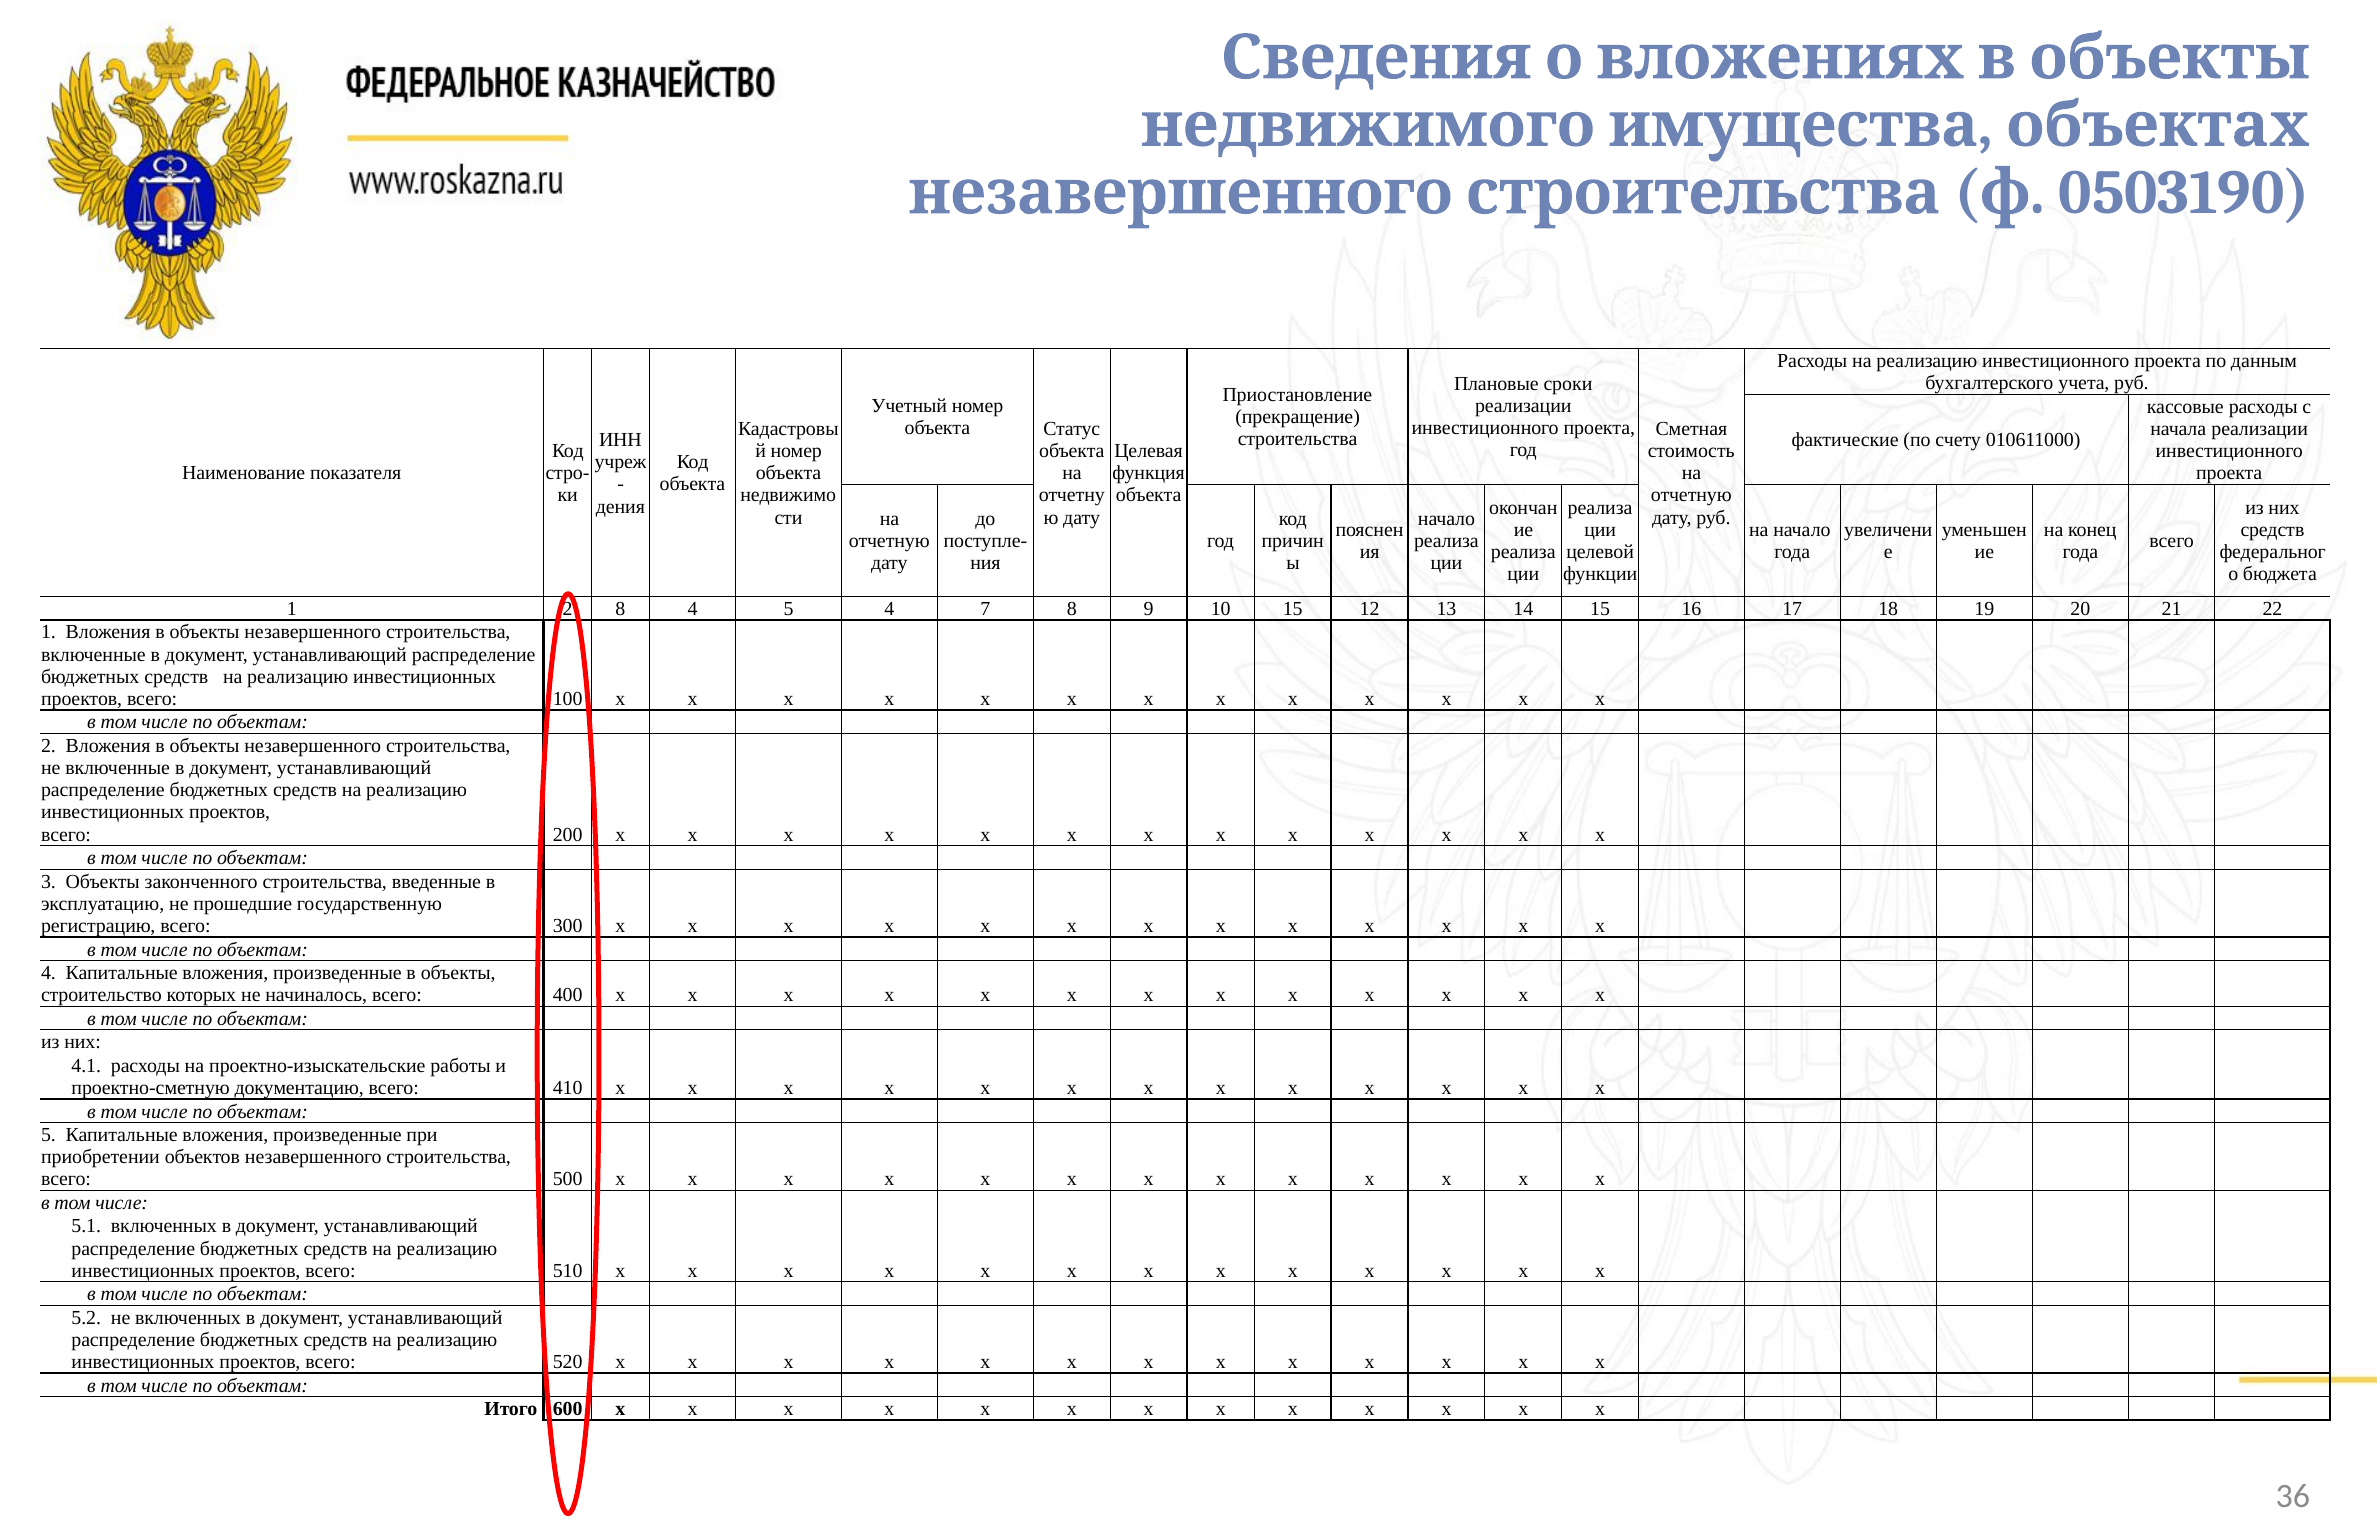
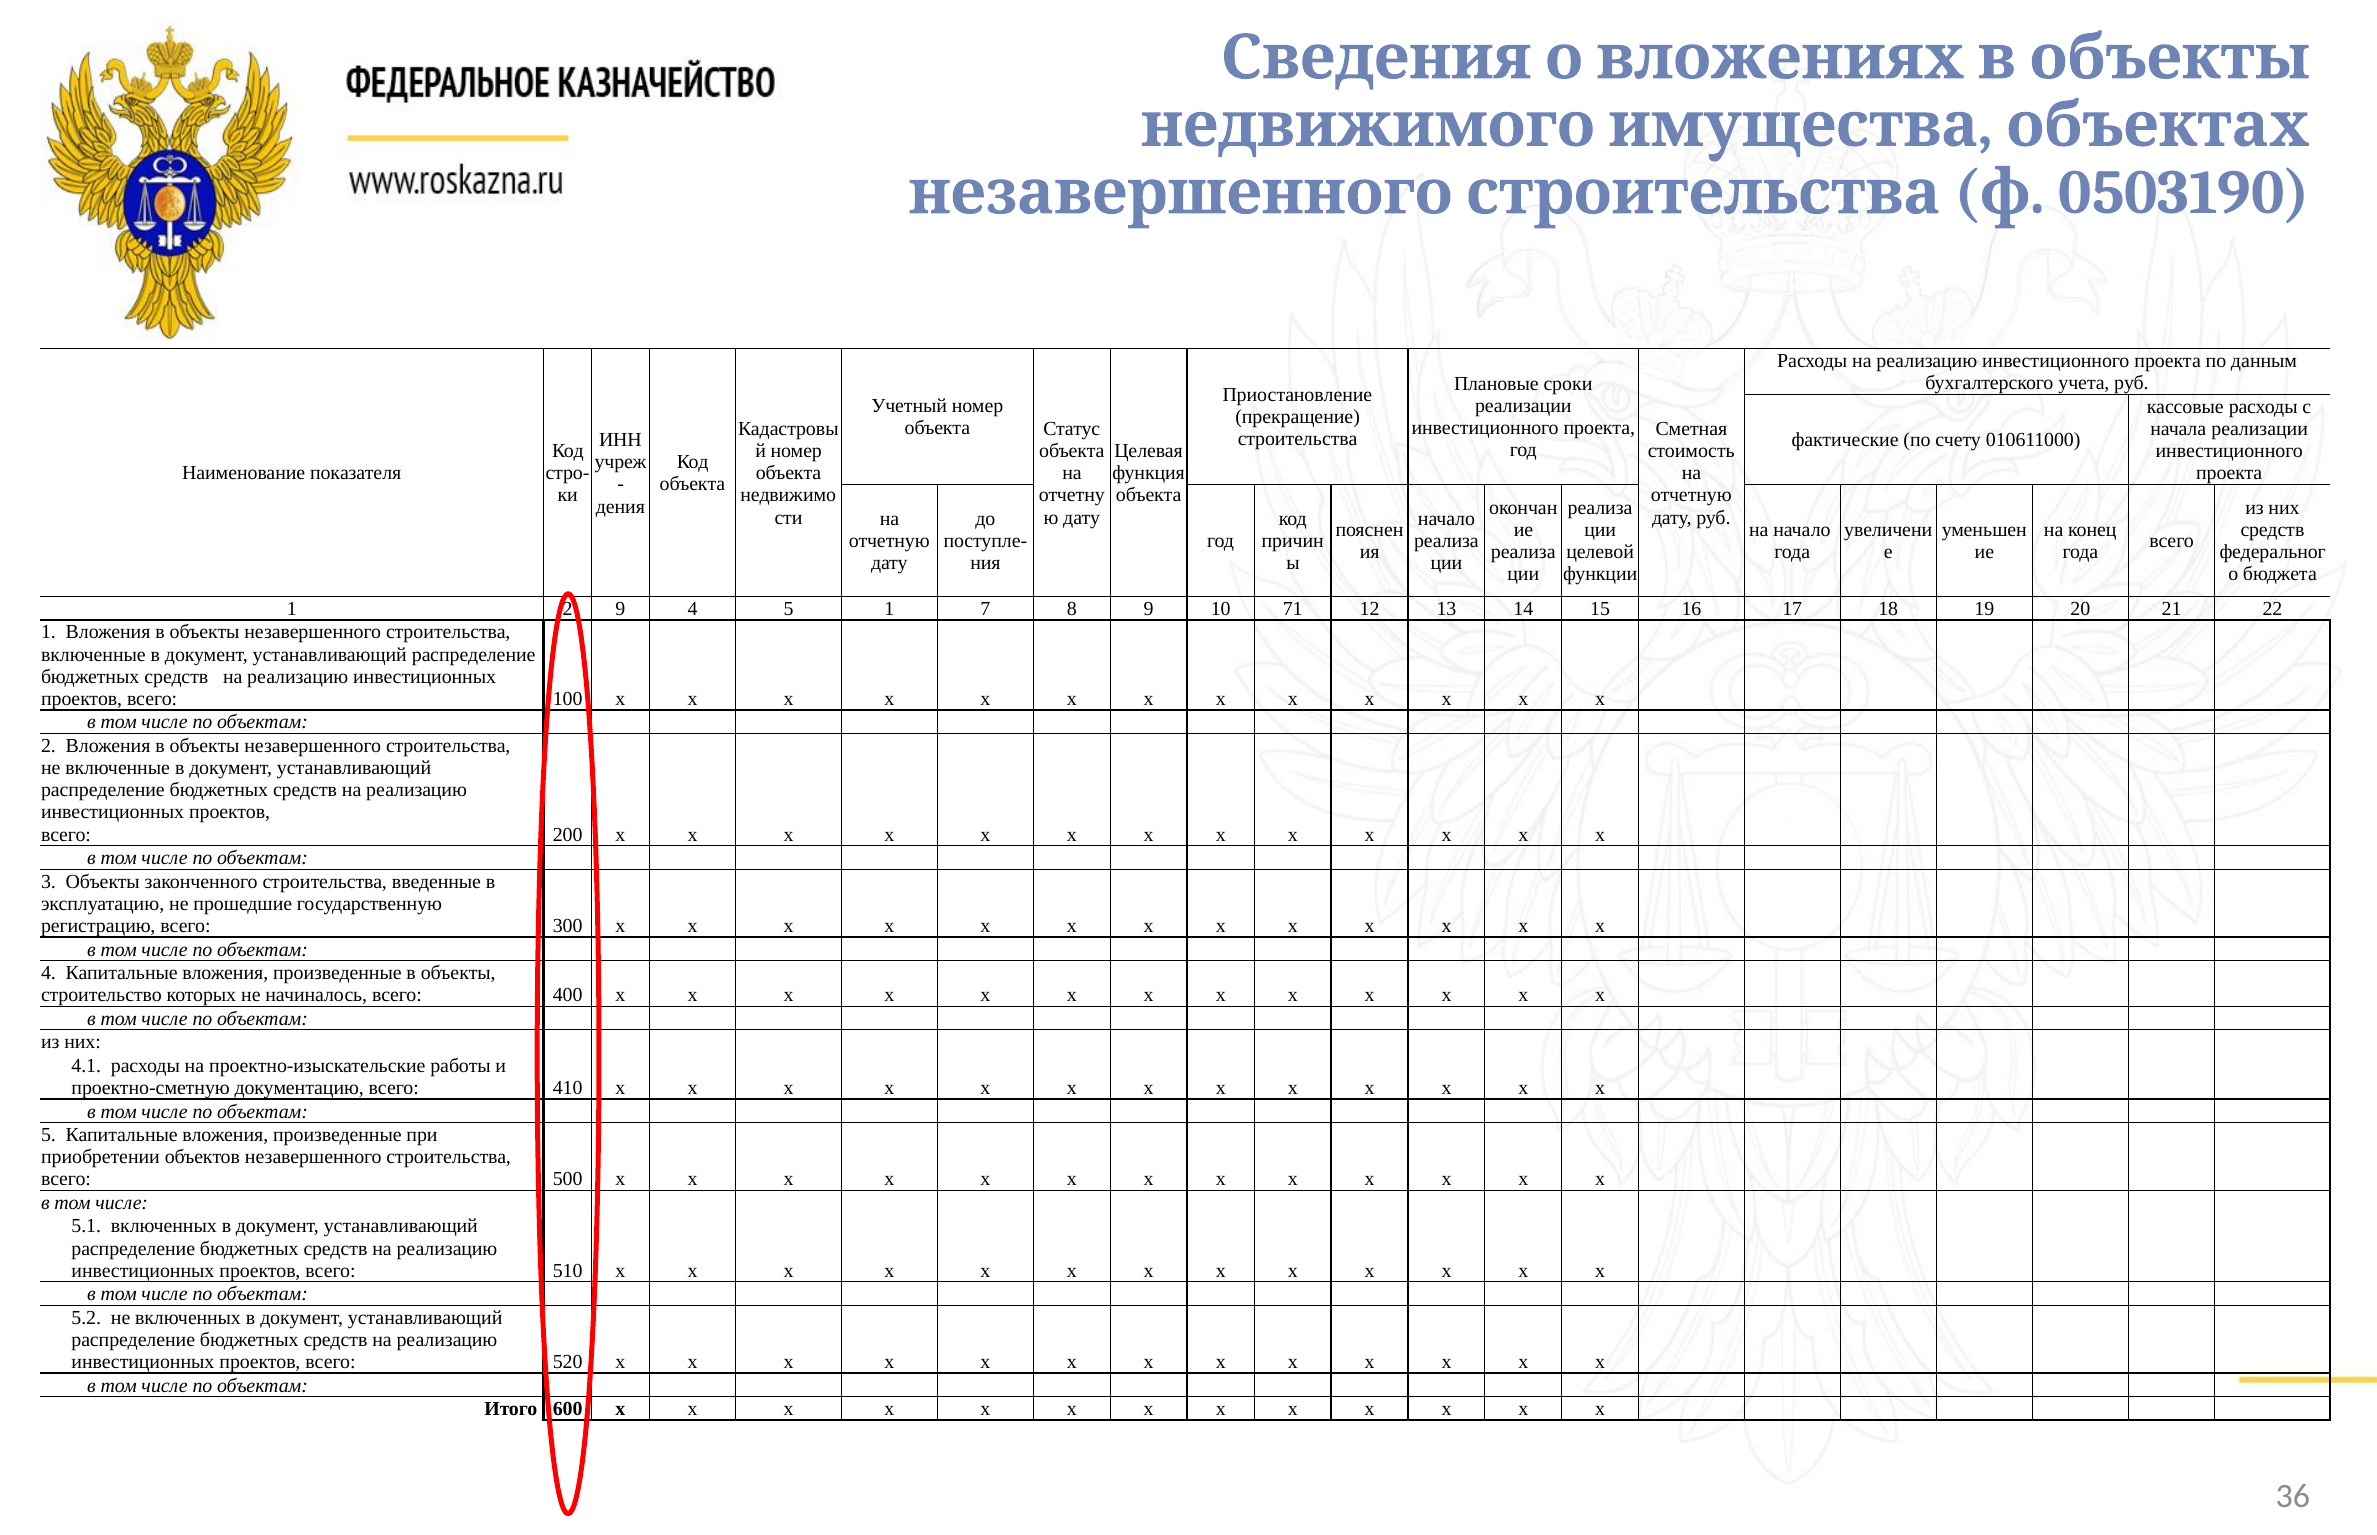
2 8: 8 -> 9
5 4: 4 -> 1
10 15: 15 -> 71
